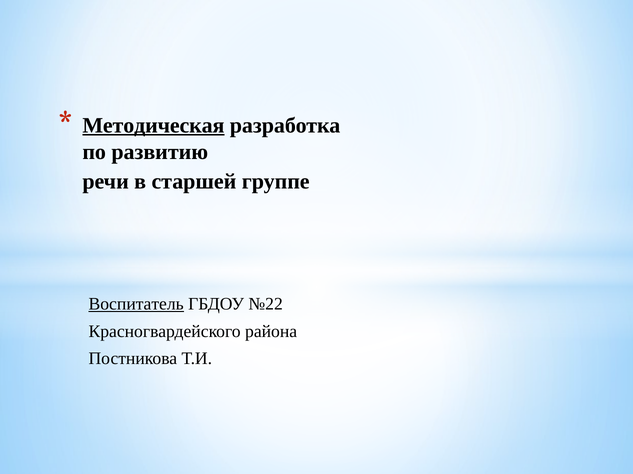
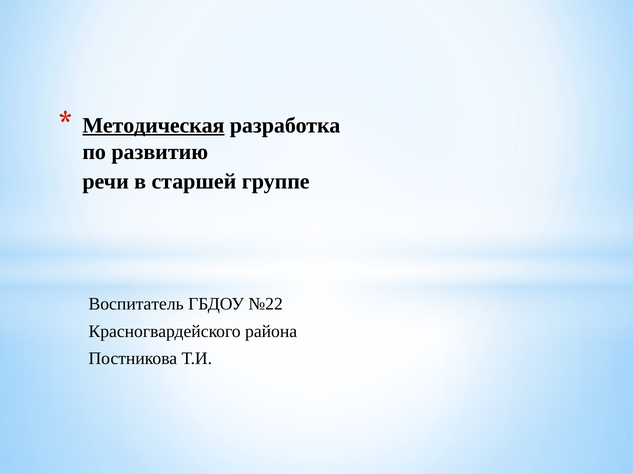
Воспитатель underline: present -> none
